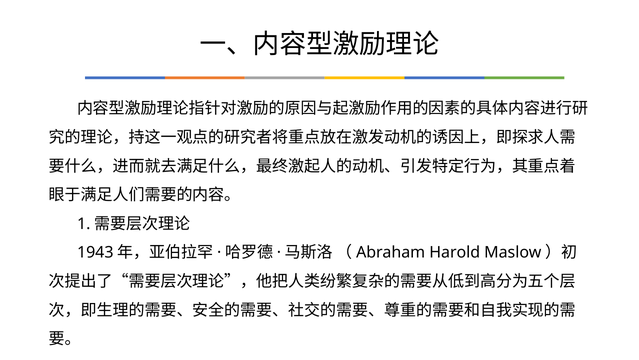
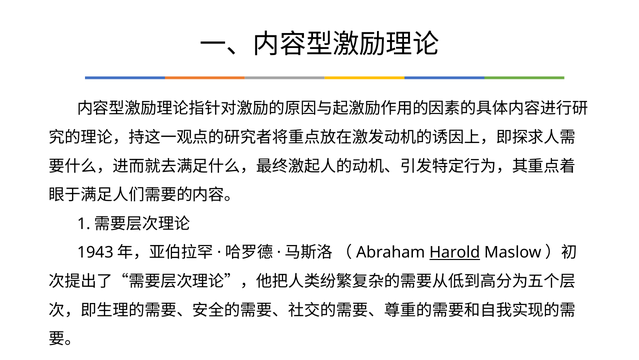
Harold underline: none -> present
